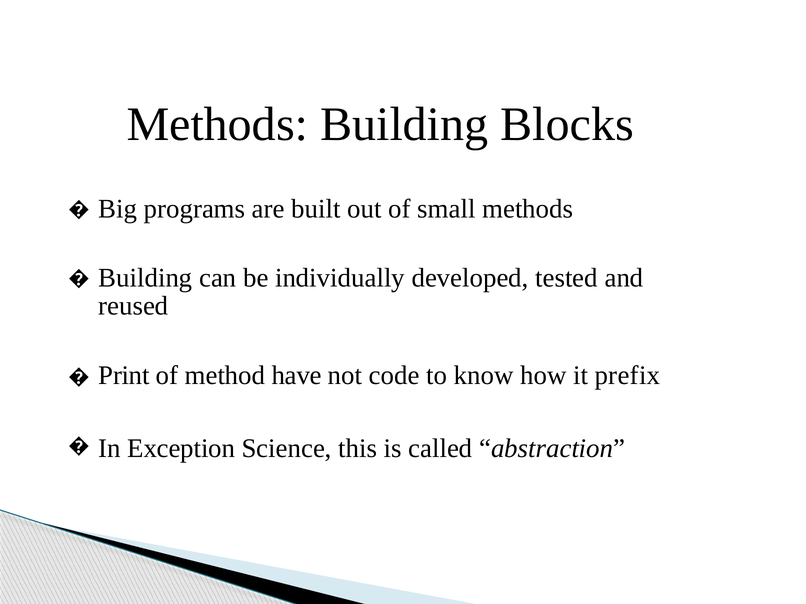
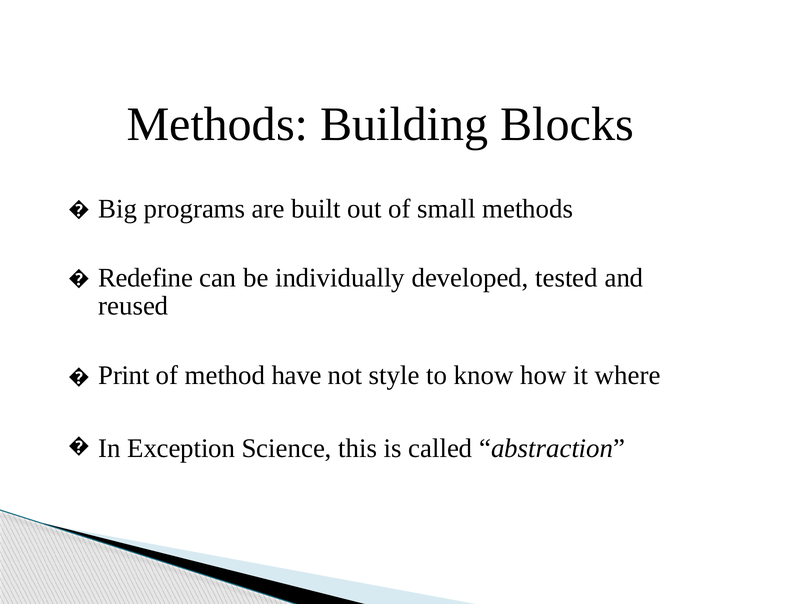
Building at (145, 278): Building -> Redefine
code: code -> style
prefix: prefix -> where
